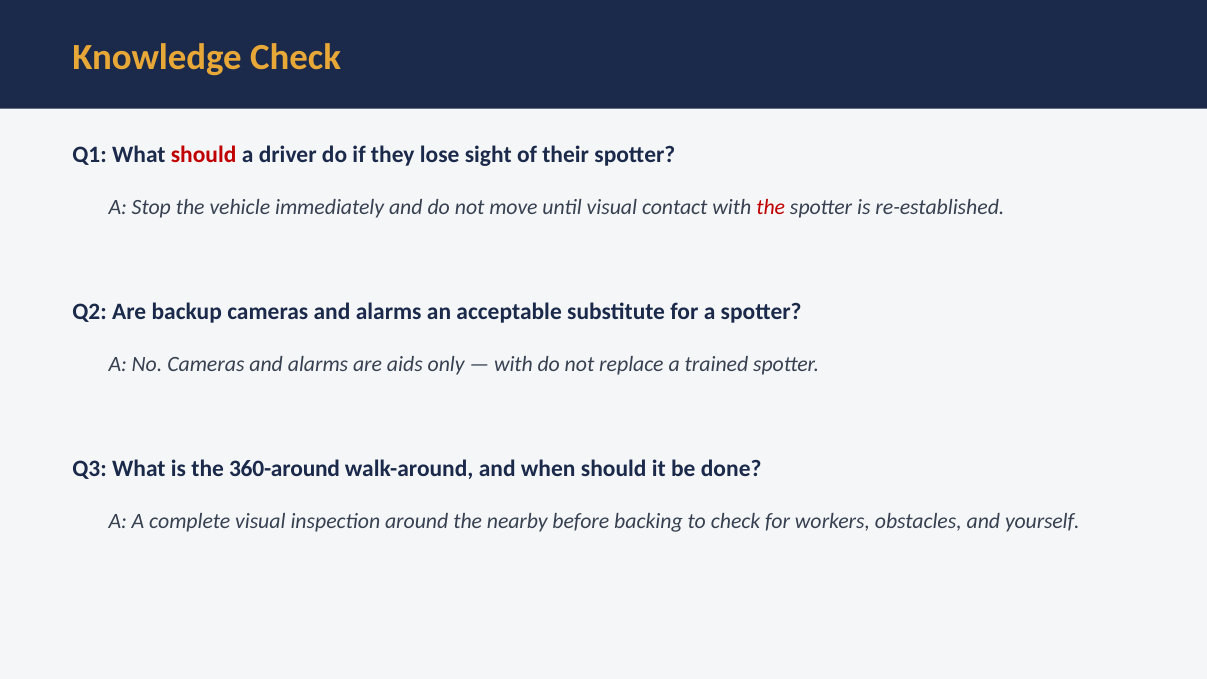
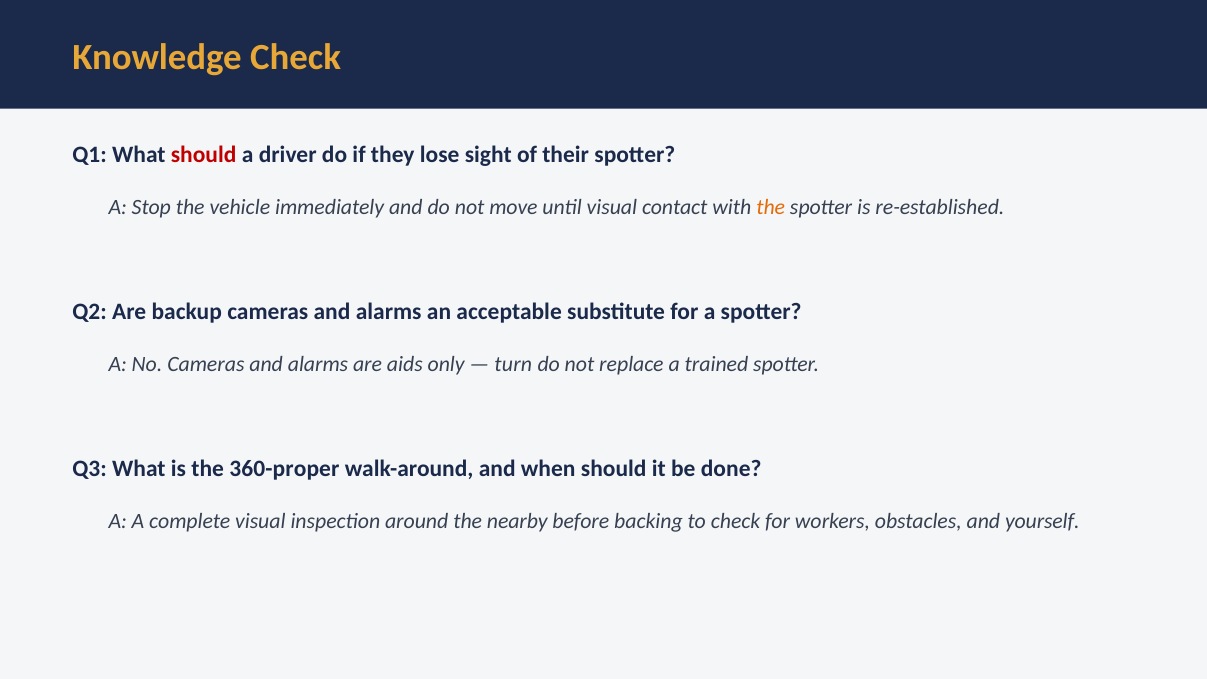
the at (771, 208) colour: red -> orange
with at (513, 365): with -> turn
360-around: 360-around -> 360-proper
